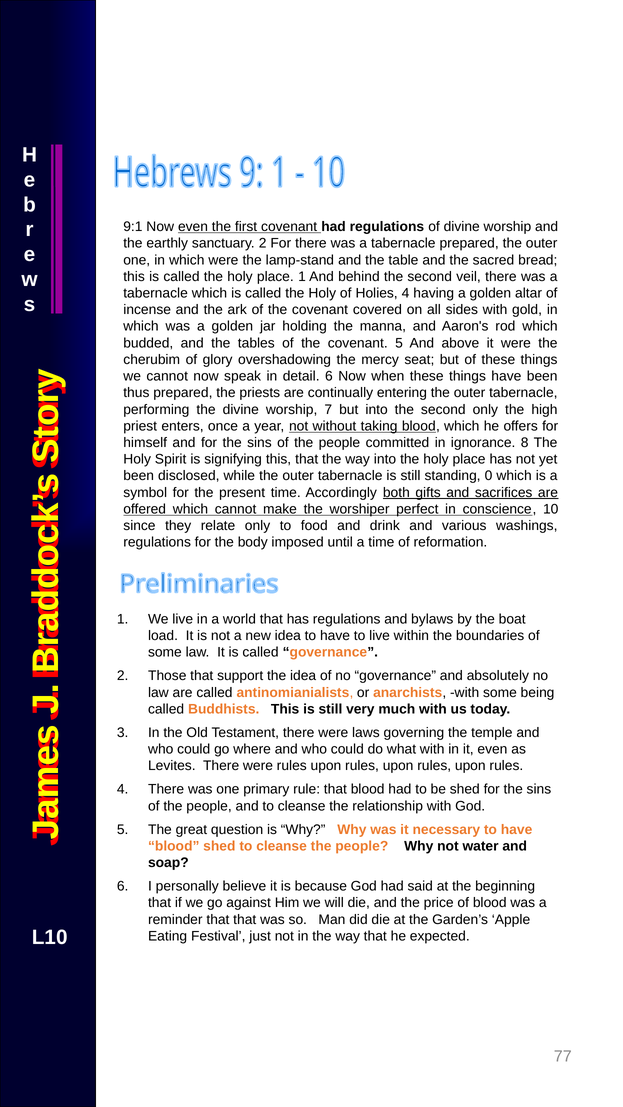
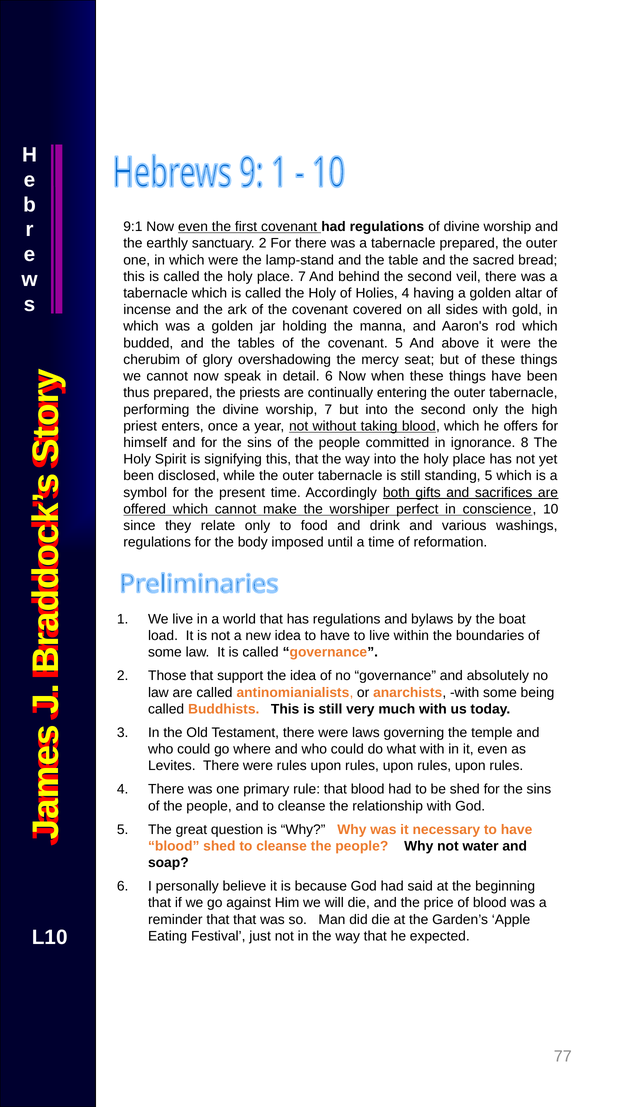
place 1: 1 -> 7
standing 0: 0 -> 5
